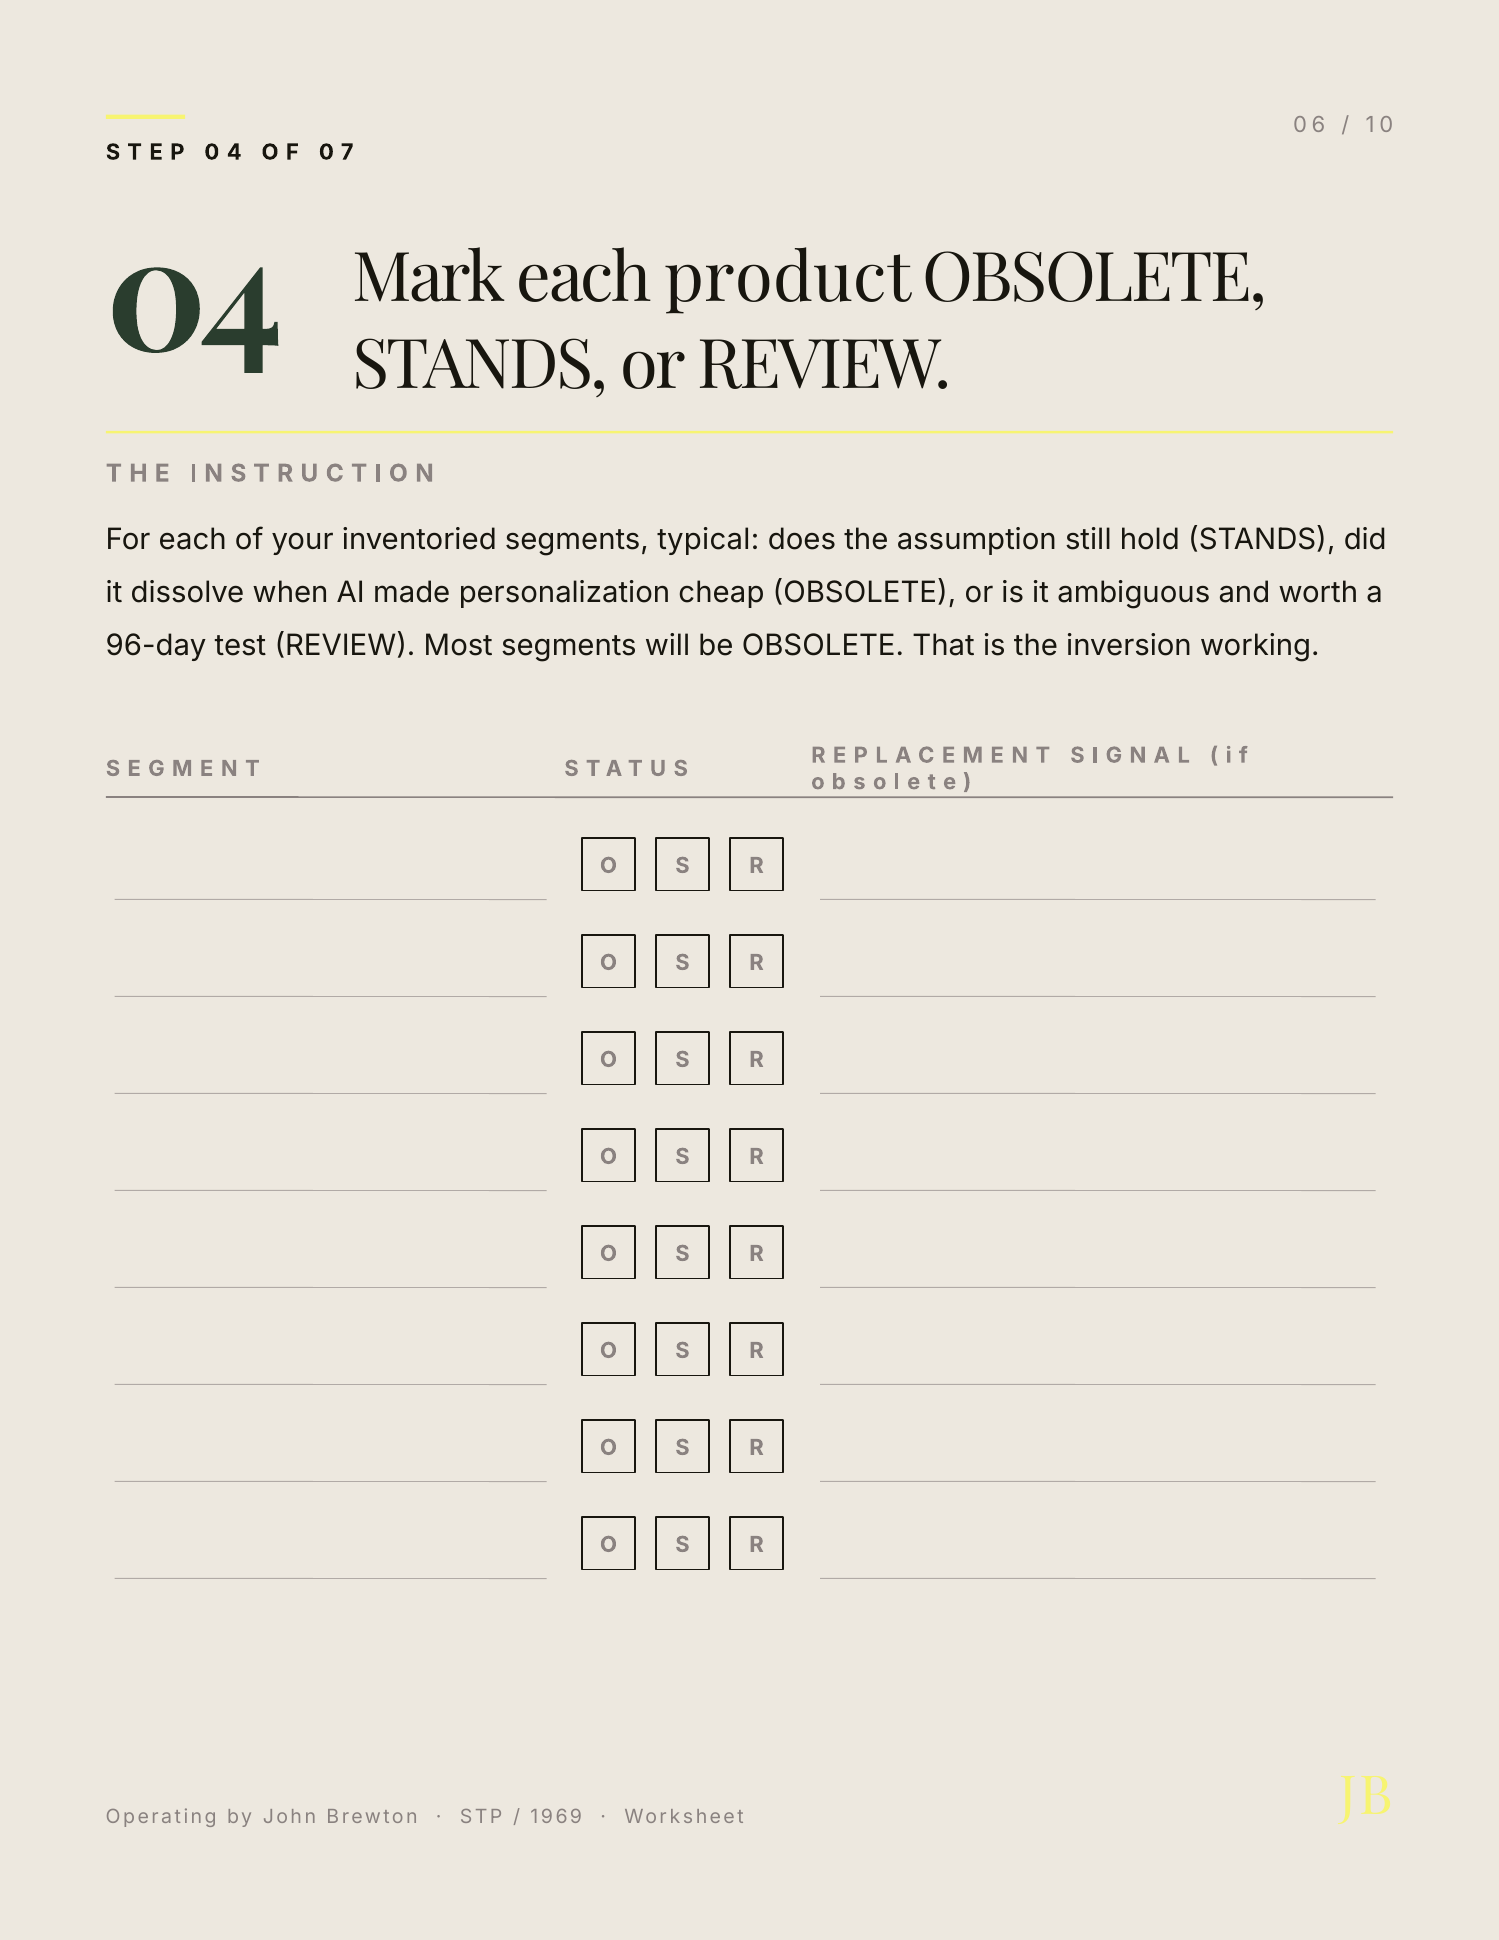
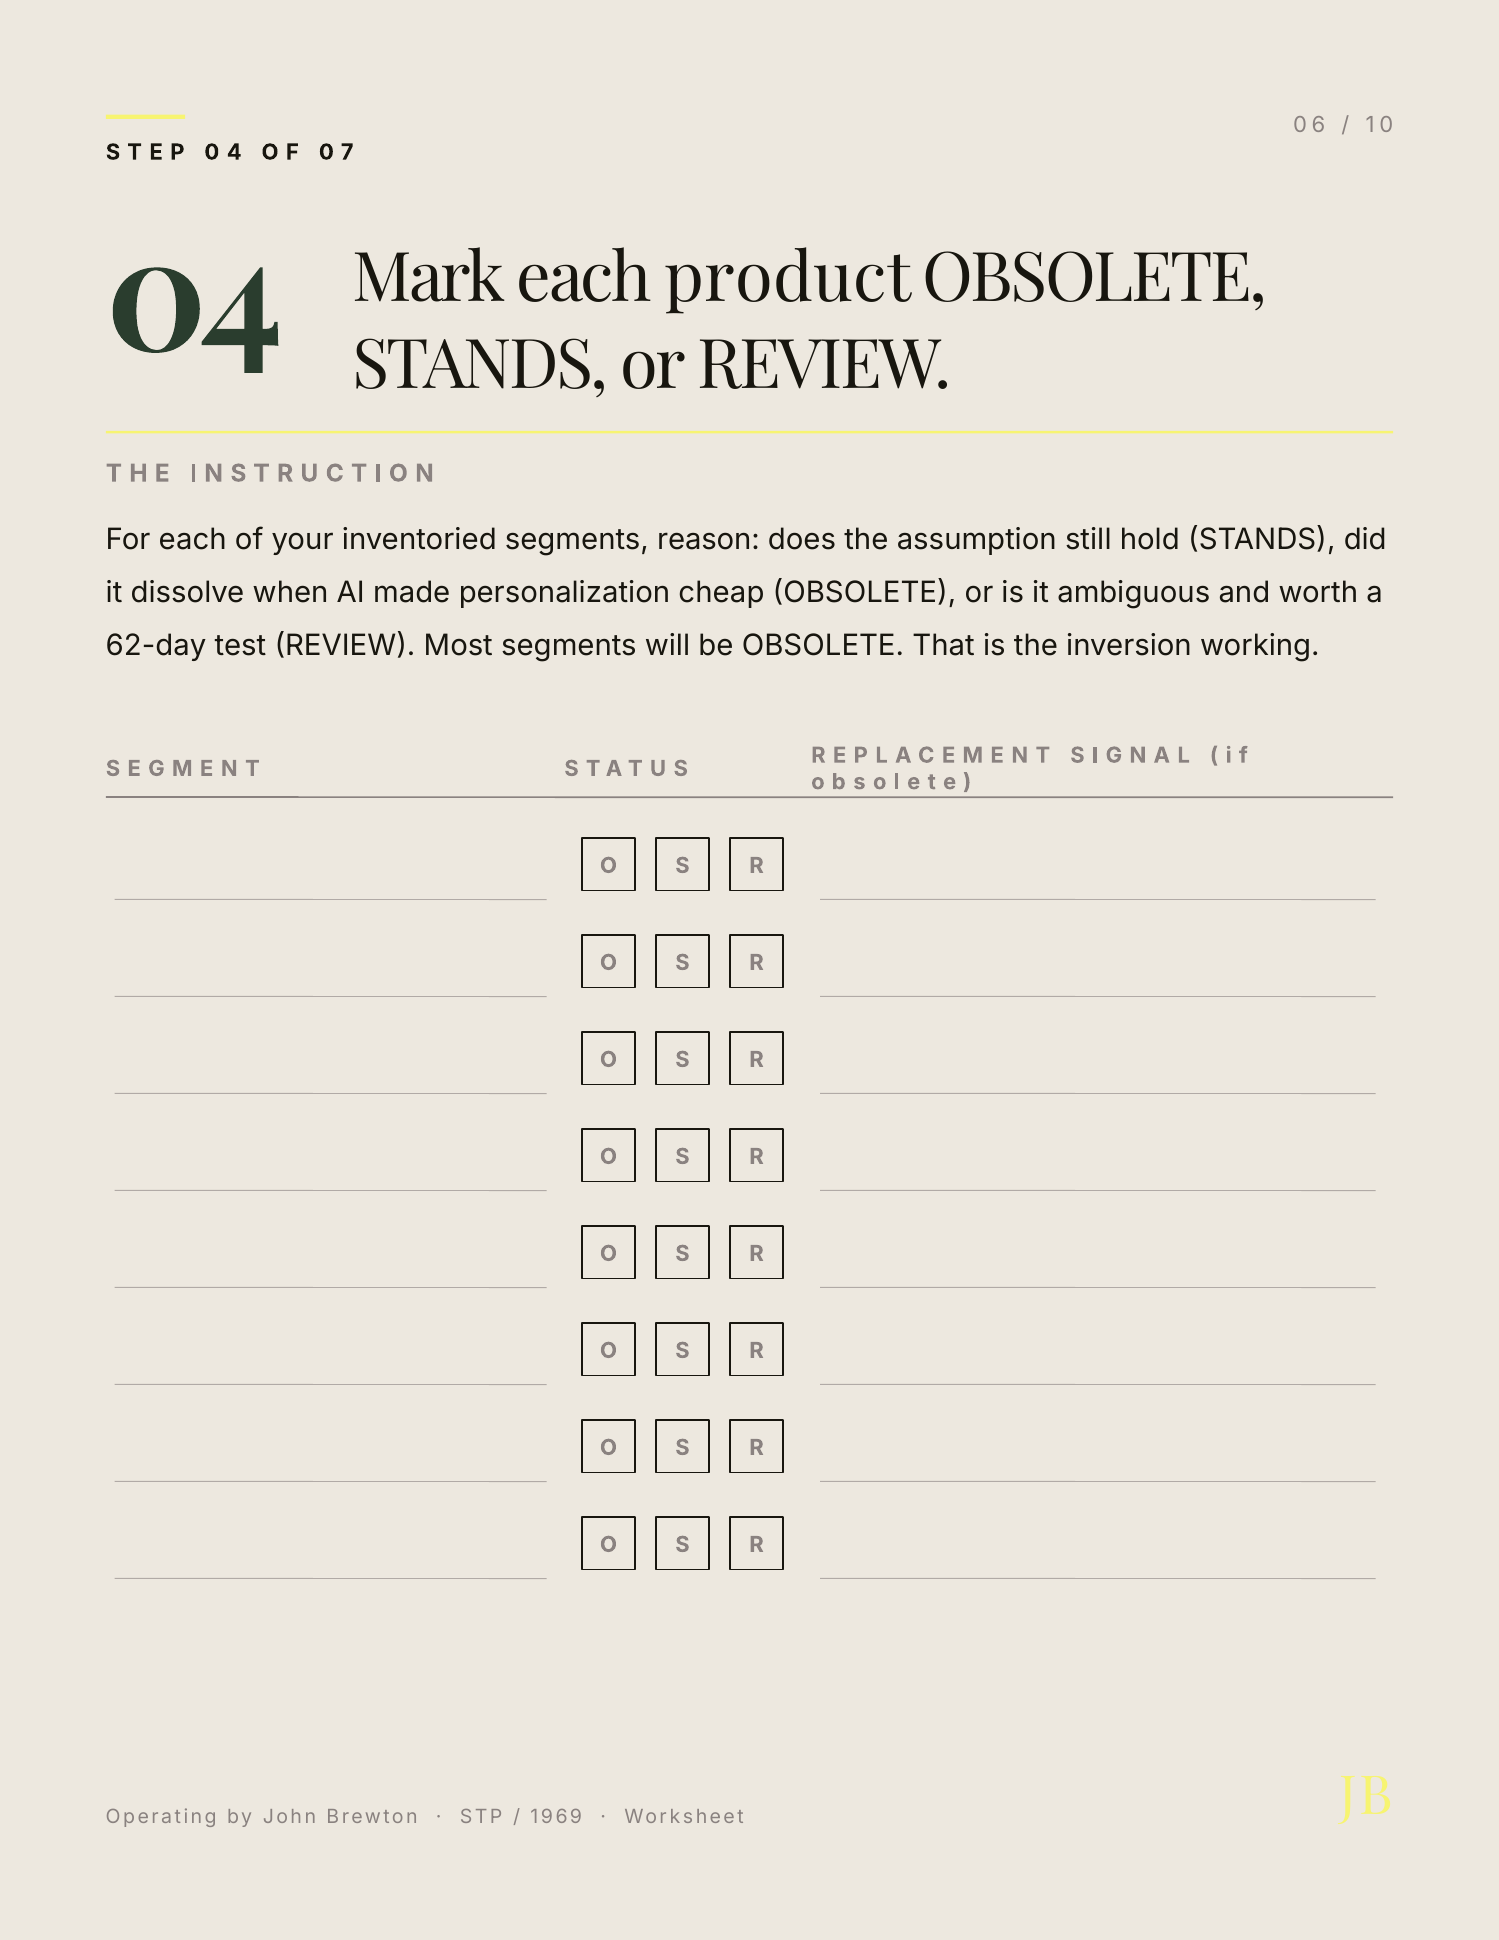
typical: typical -> reason
96-day: 96-day -> 62-day
